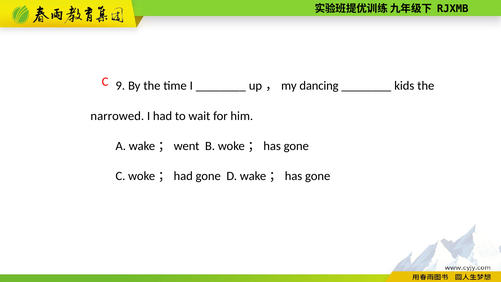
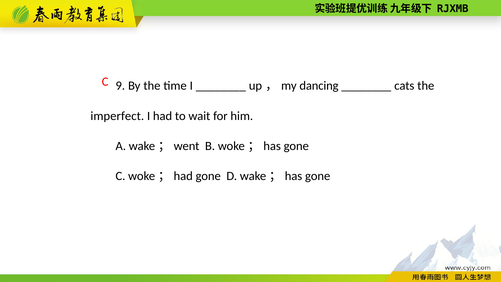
kids: kids -> cats
narrowed: narrowed -> imperfect
